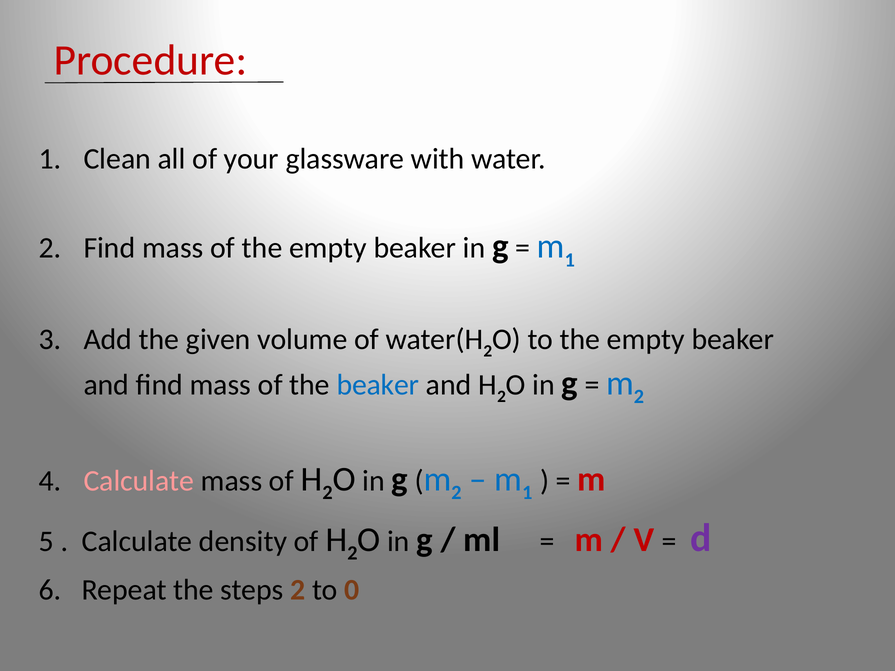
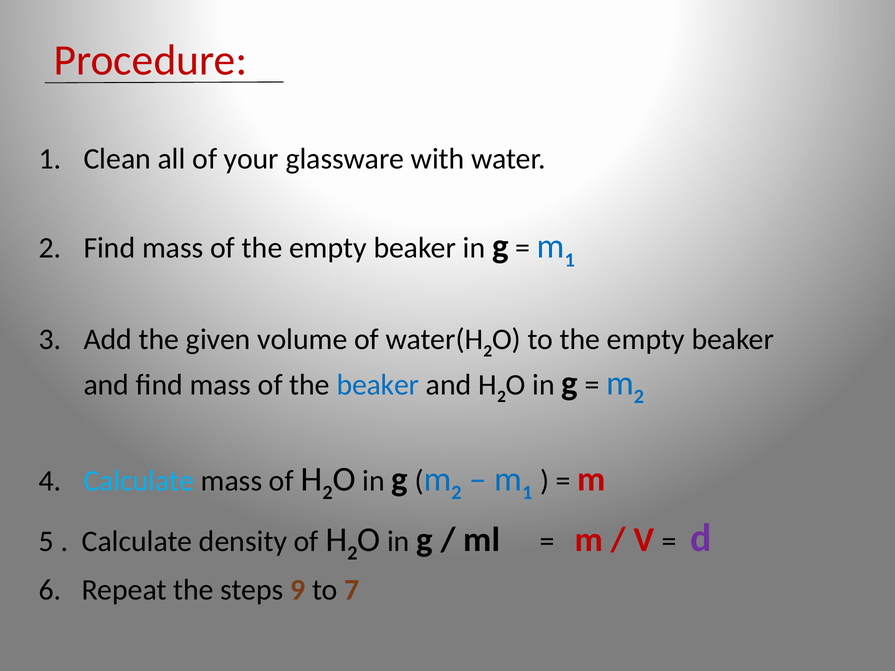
Calculate at (139, 481) colour: pink -> light blue
steps 2: 2 -> 9
0: 0 -> 7
